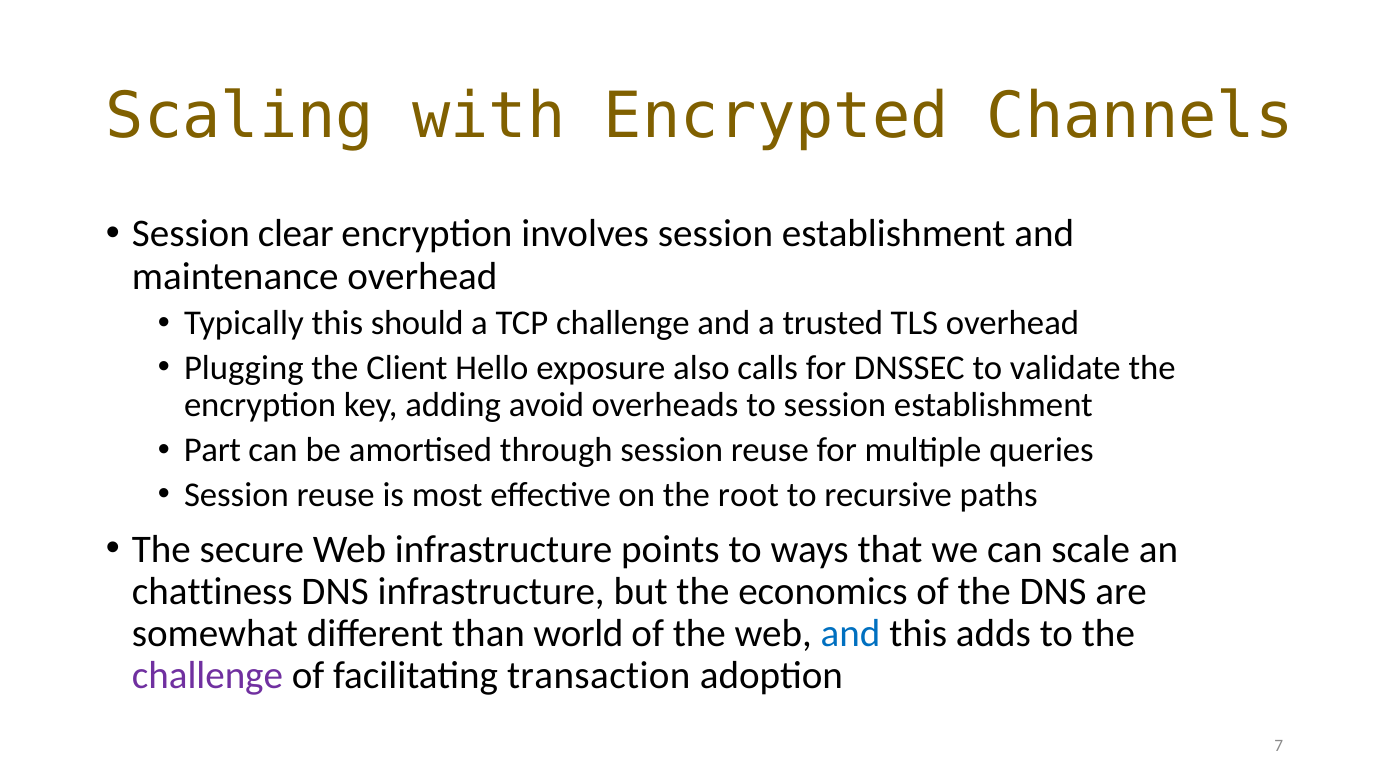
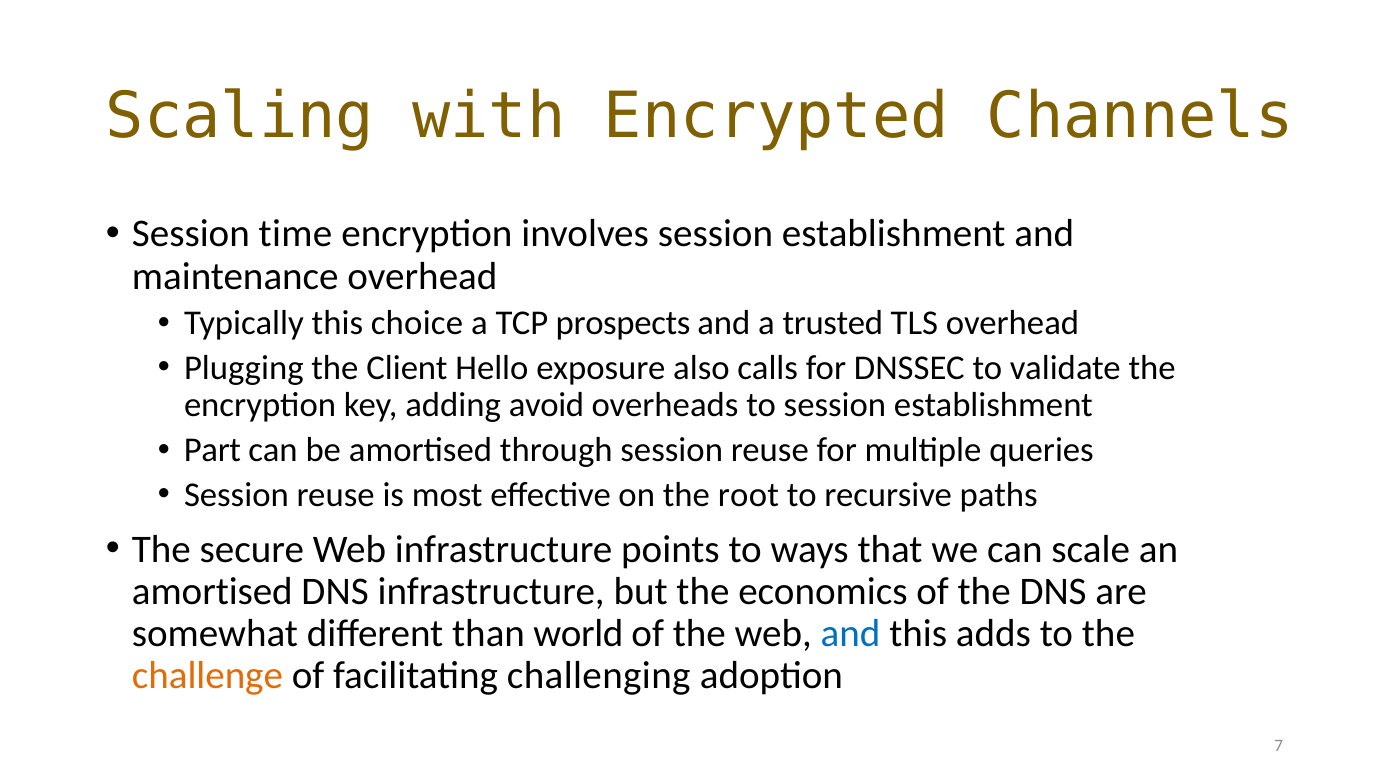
clear: clear -> time
should: should -> choice
TCP challenge: challenge -> prospects
chattiness at (212, 592): chattiness -> amortised
challenge at (207, 676) colour: purple -> orange
transaction: transaction -> challenging
